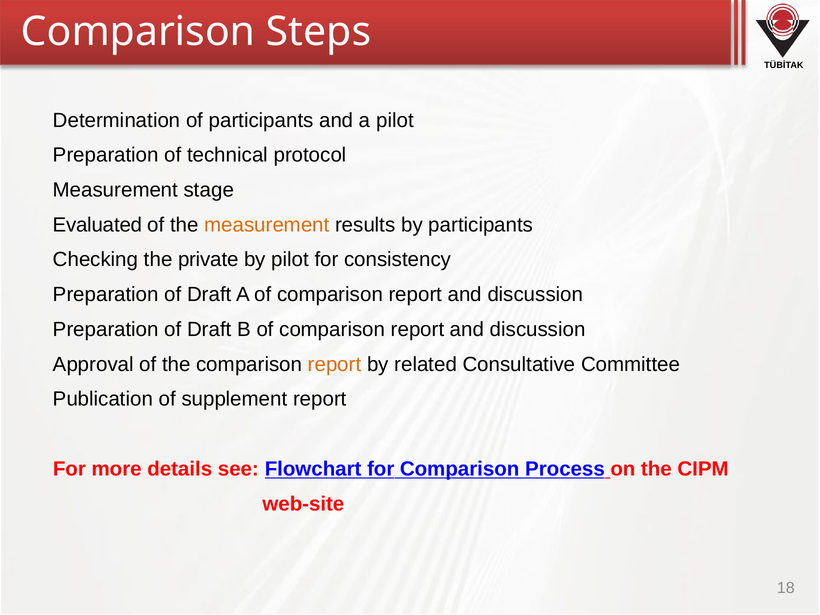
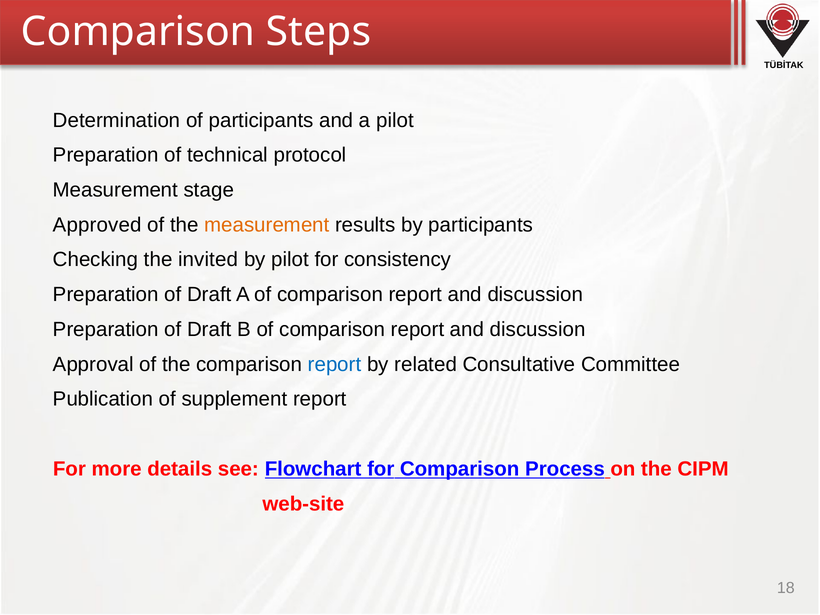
Evaluated: Evaluated -> Approved
private: private -> invited
report at (335, 364) colour: orange -> blue
